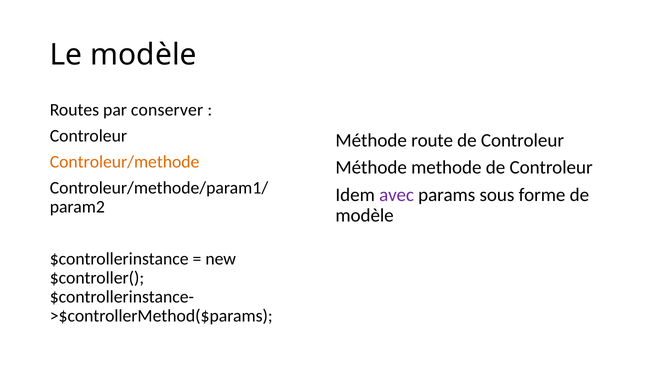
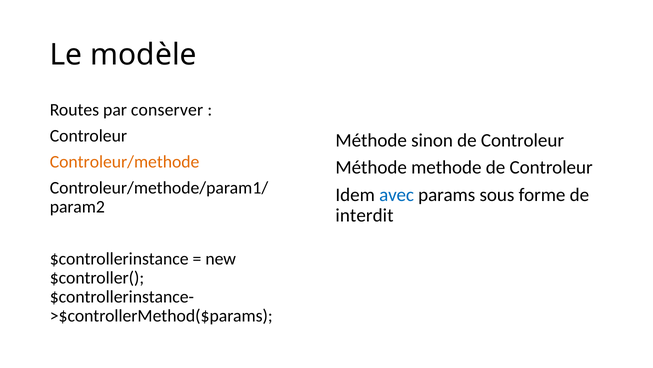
route: route -> sinon
avec colour: purple -> blue
modèle at (365, 215): modèle -> interdit
